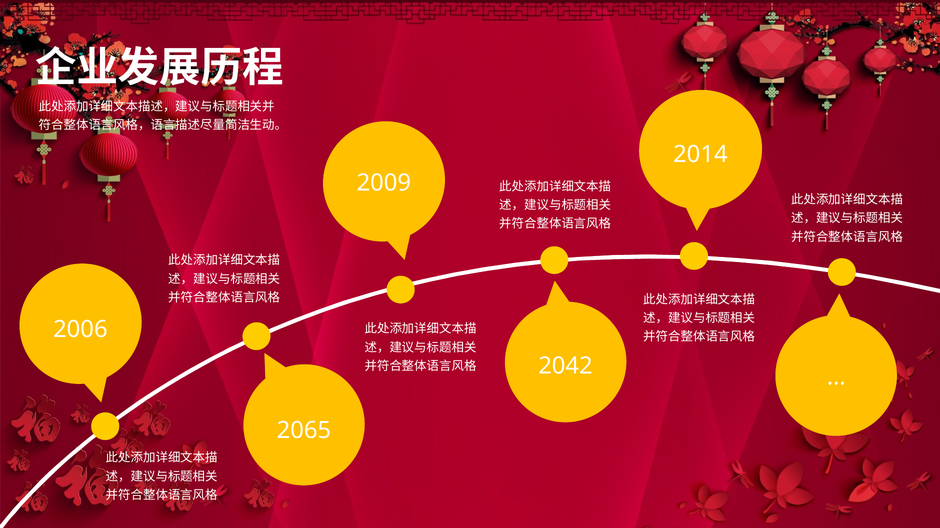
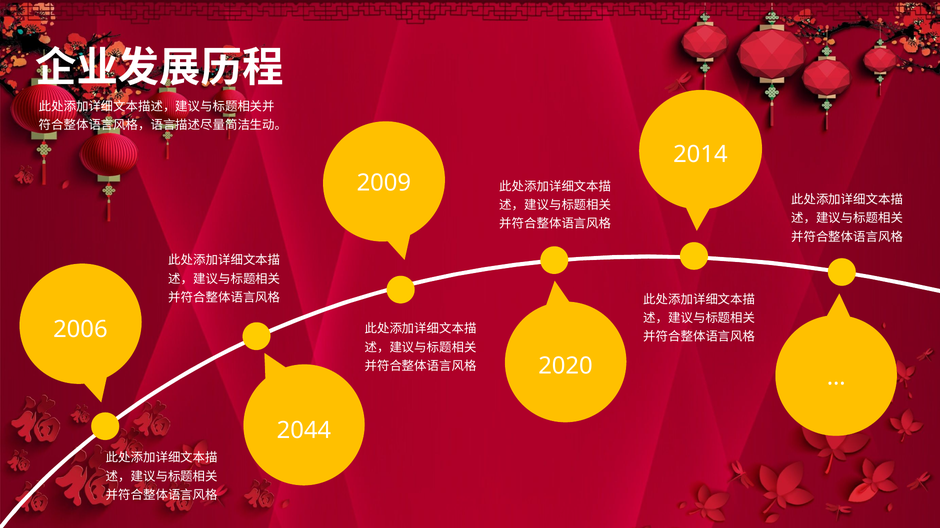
2042: 2042 -> 2020
2065: 2065 -> 2044
